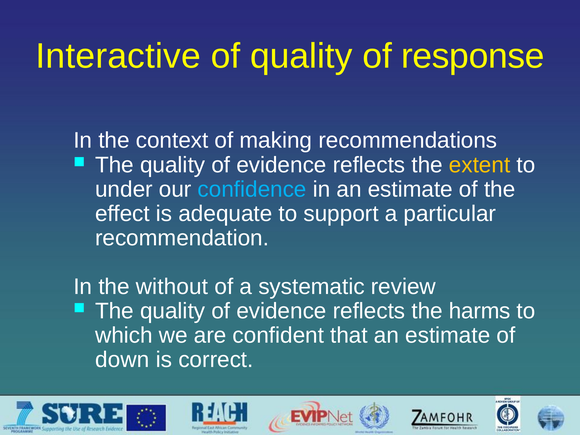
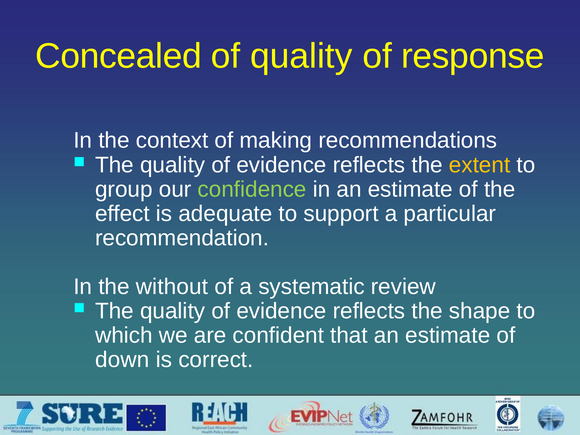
Interactive: Interactive -> Concealed
under: under -> group
confidence colour: light blue -> light green
harms: harms -> shape
